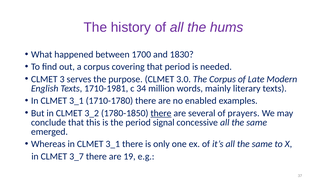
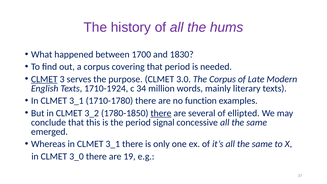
CLMET at (44, 79) underline: none -> present
1710-1981: 1710-1981 -> 1710-1924
enabled: enabled -> function
prayers: prayers -> ellipted
3_7: 3_7 -> 3_0
